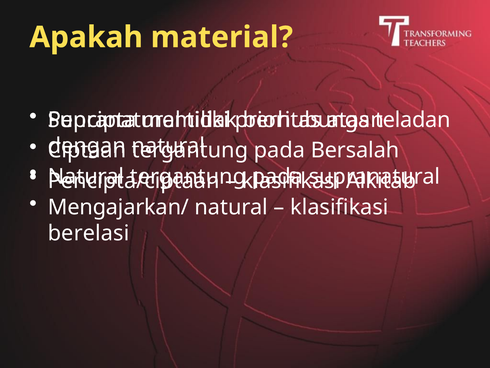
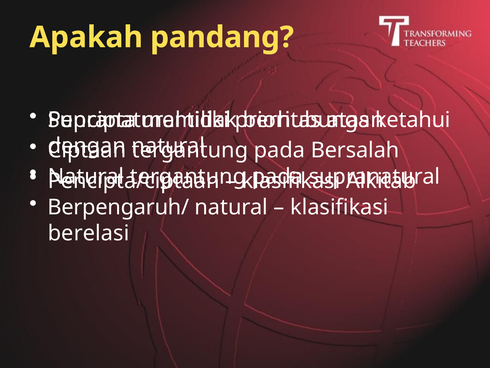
material: material -> pandang
teladan: teladan -> ketahui
Mengajarkan/: Mengajarkan/ -> Berpengaruh/
